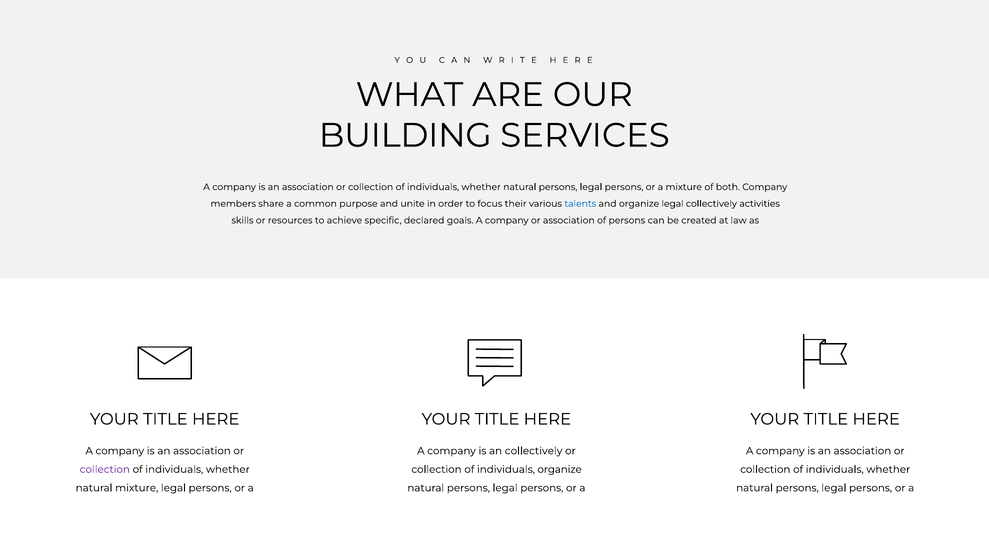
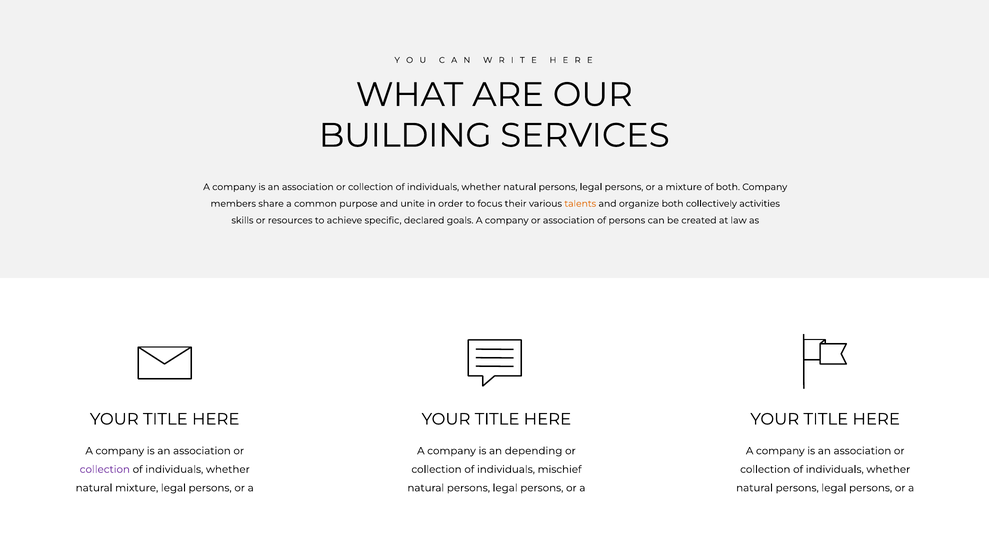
talents colour: blue -> orange
organize legal: legal -> both
an collectively: collectively -> depending
individuals organize: organize -> mischief
